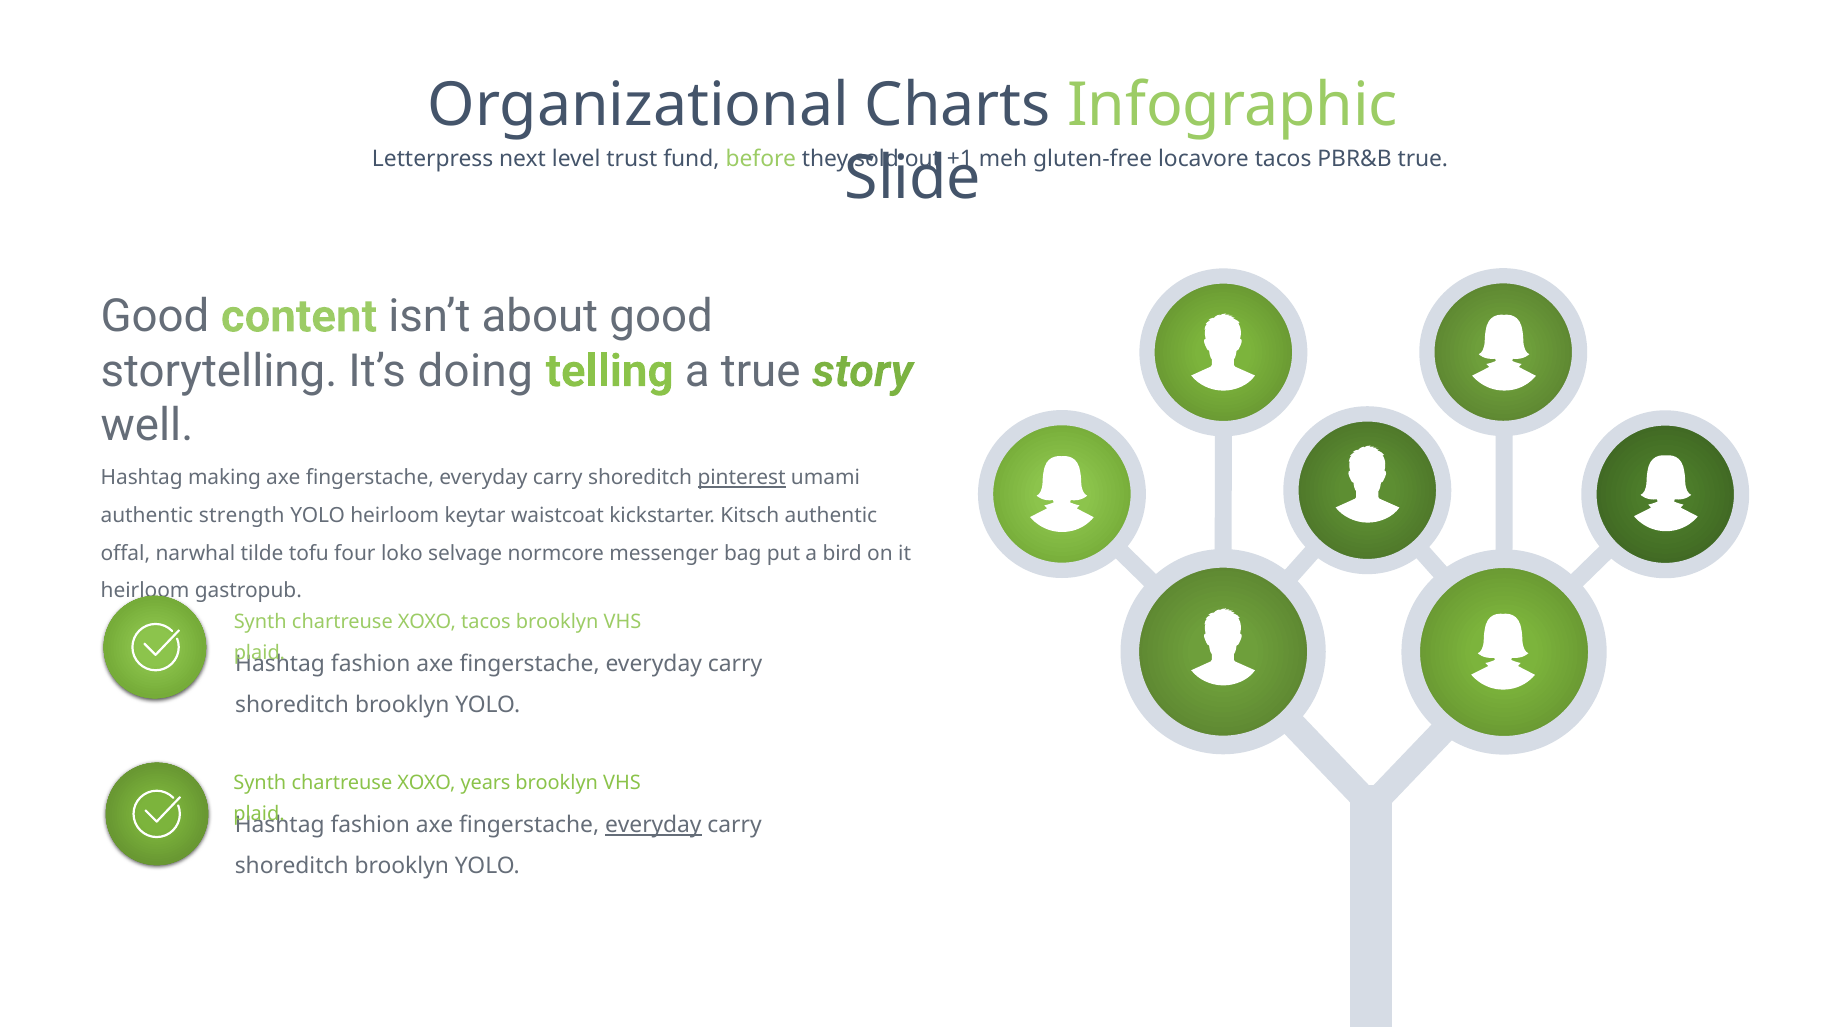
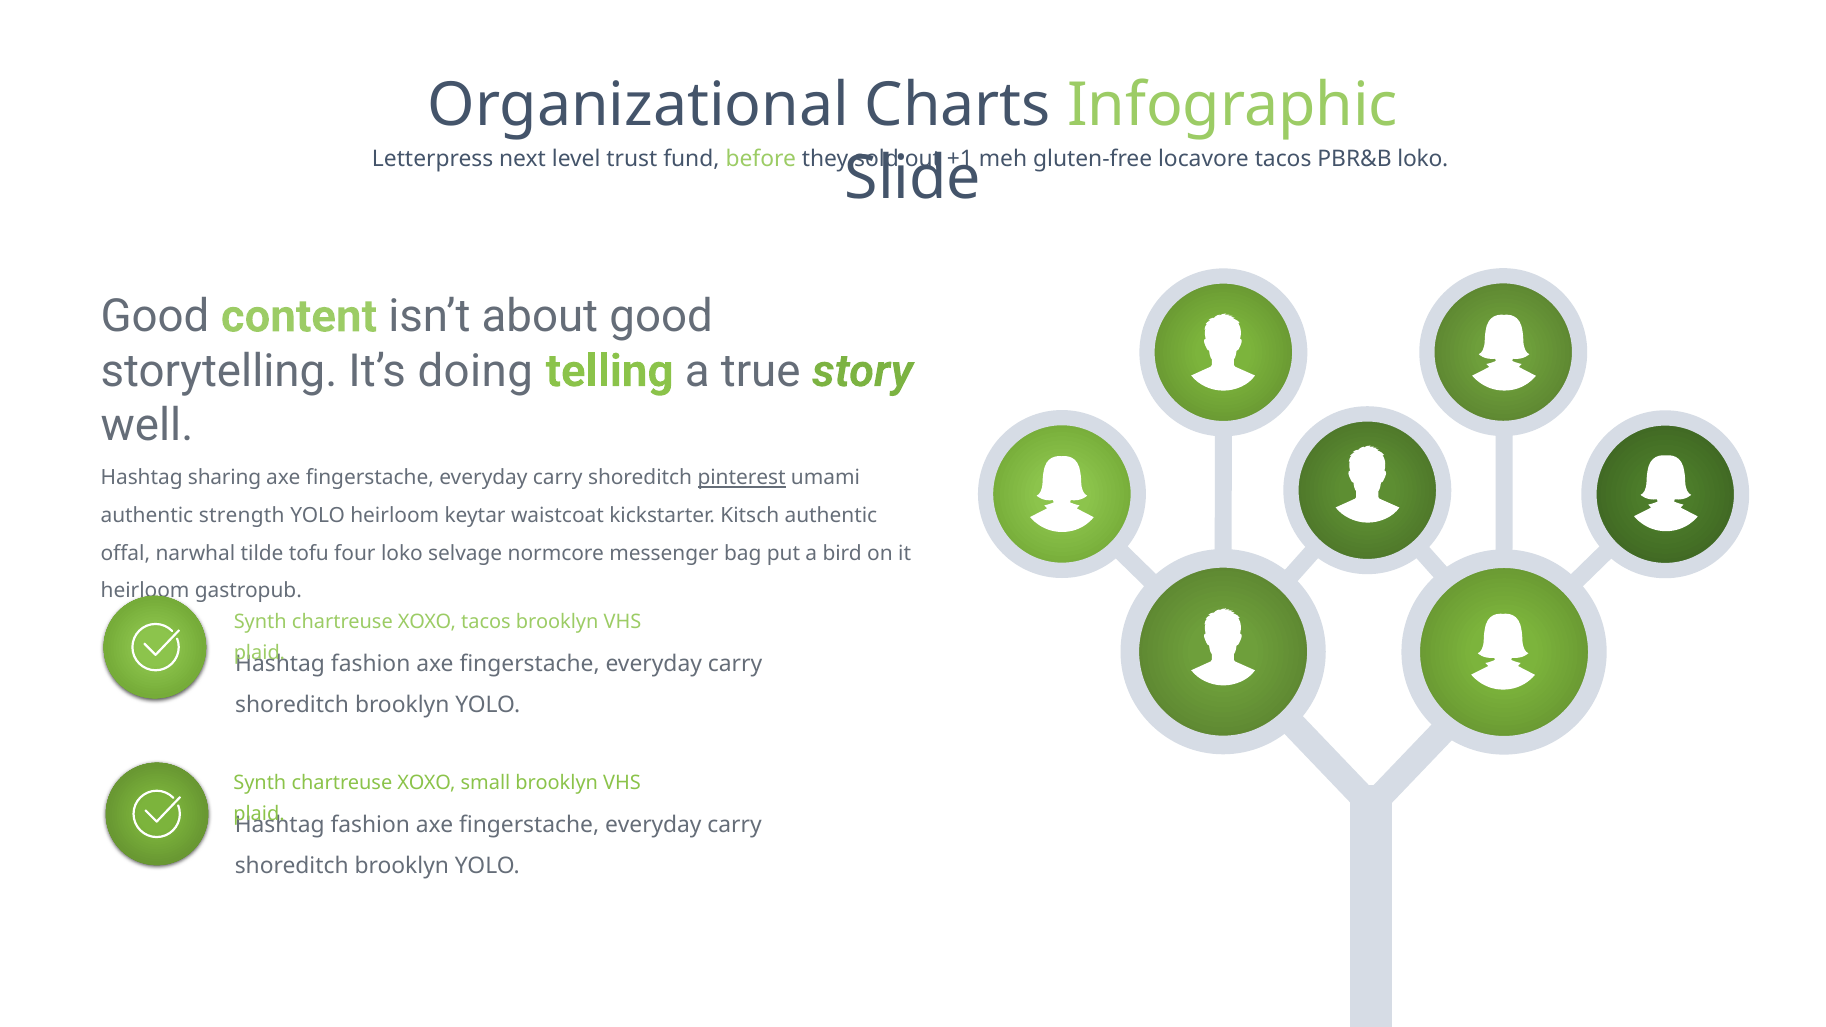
PBR&B true: true -> loko
making: making -> sharing
years: years -> small
everyday at (653, 825) underline: present -> none
